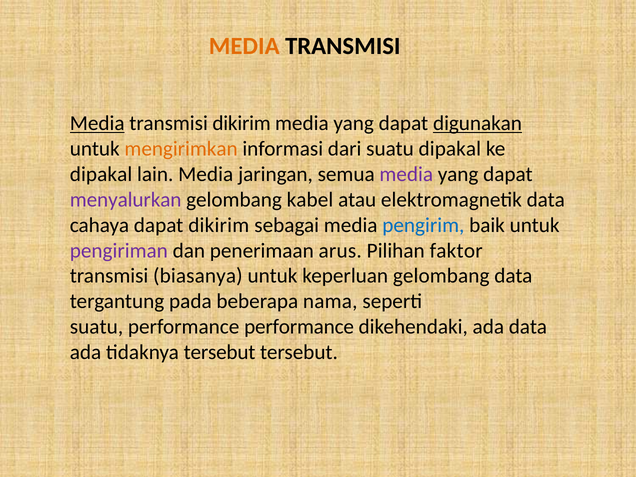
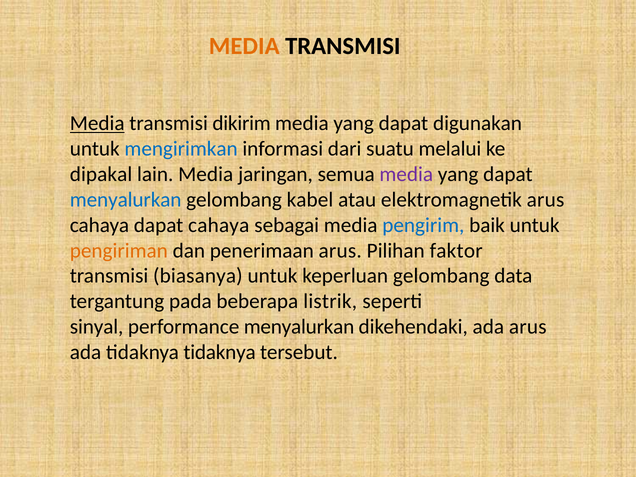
digunakan underline: present -> none
mengirimkan colour: orange -> blue
suatu dipakal: dipakal -> melalui
menyalurkan at (126, 200) colour: purple -> blue
elektromagnetik data: data -> arus
dapat dikirim: dikirim -> cahaya
pengiriman colour: purple -> orange
nama: nama -> listrik
suatu at (97, 327): suatu -> sinyal
performance performance: performance -> menyalurkan
ada data: data -> arus
tidaknya tersebut: tersebut -> tidaknya
